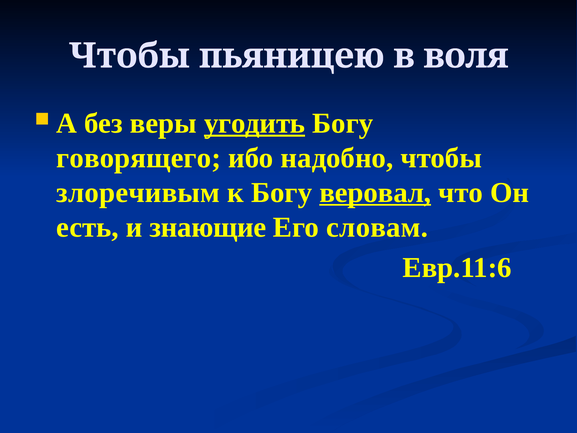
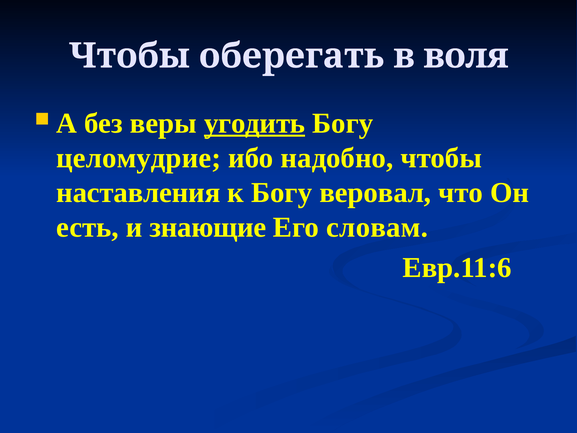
пьяницею: пьяницею -> оберегать
говорящего: говорящего -> целомудрие
злоречивым: злоречивым -> наставления
веровал underline: present -> none
